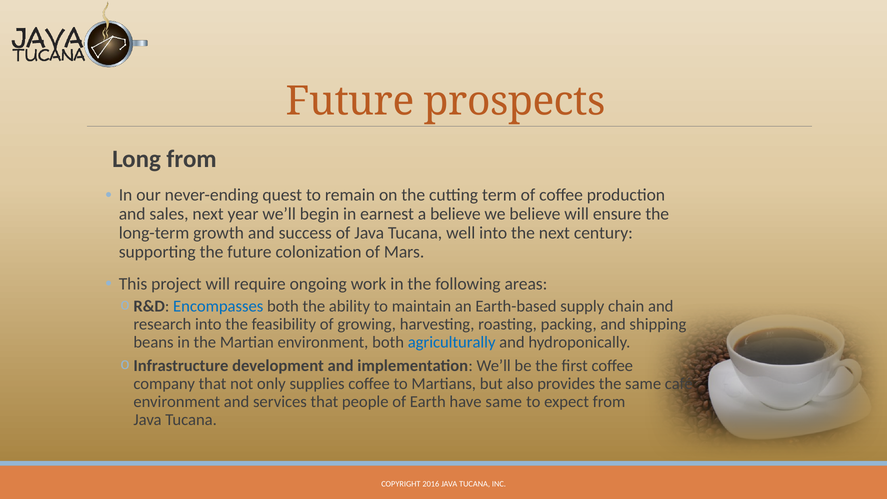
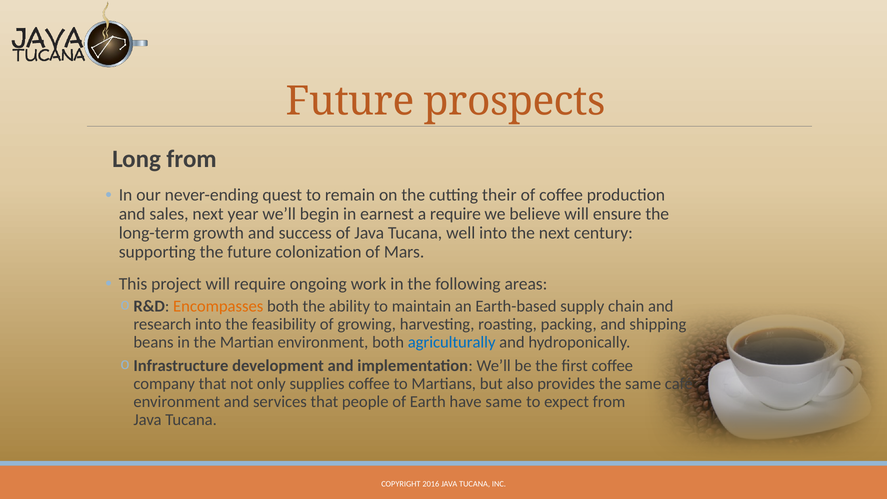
term: term -> their
a believe: believe -> require
Encompasses colour: blue -> orange
